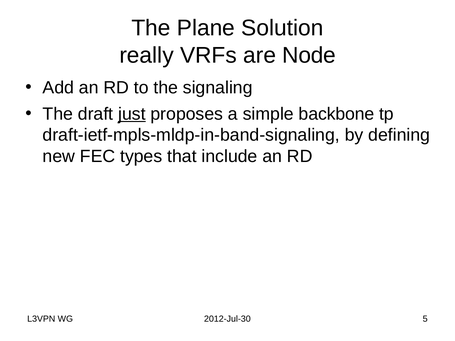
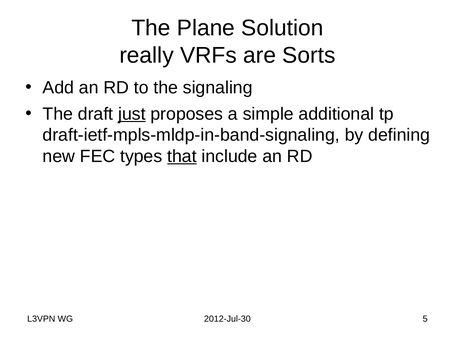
Node: Node -> Sorts
backbone: backbone -> additional
that underline: none -> present
